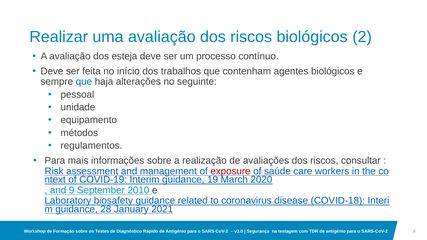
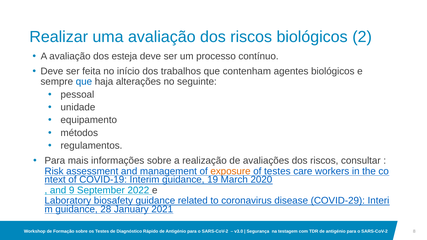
exposure colour: red -> orange
of saúde: saúde -> testes
2010: 2010 -> 2022
COVID-18: COVID-18 -> COVID-29
